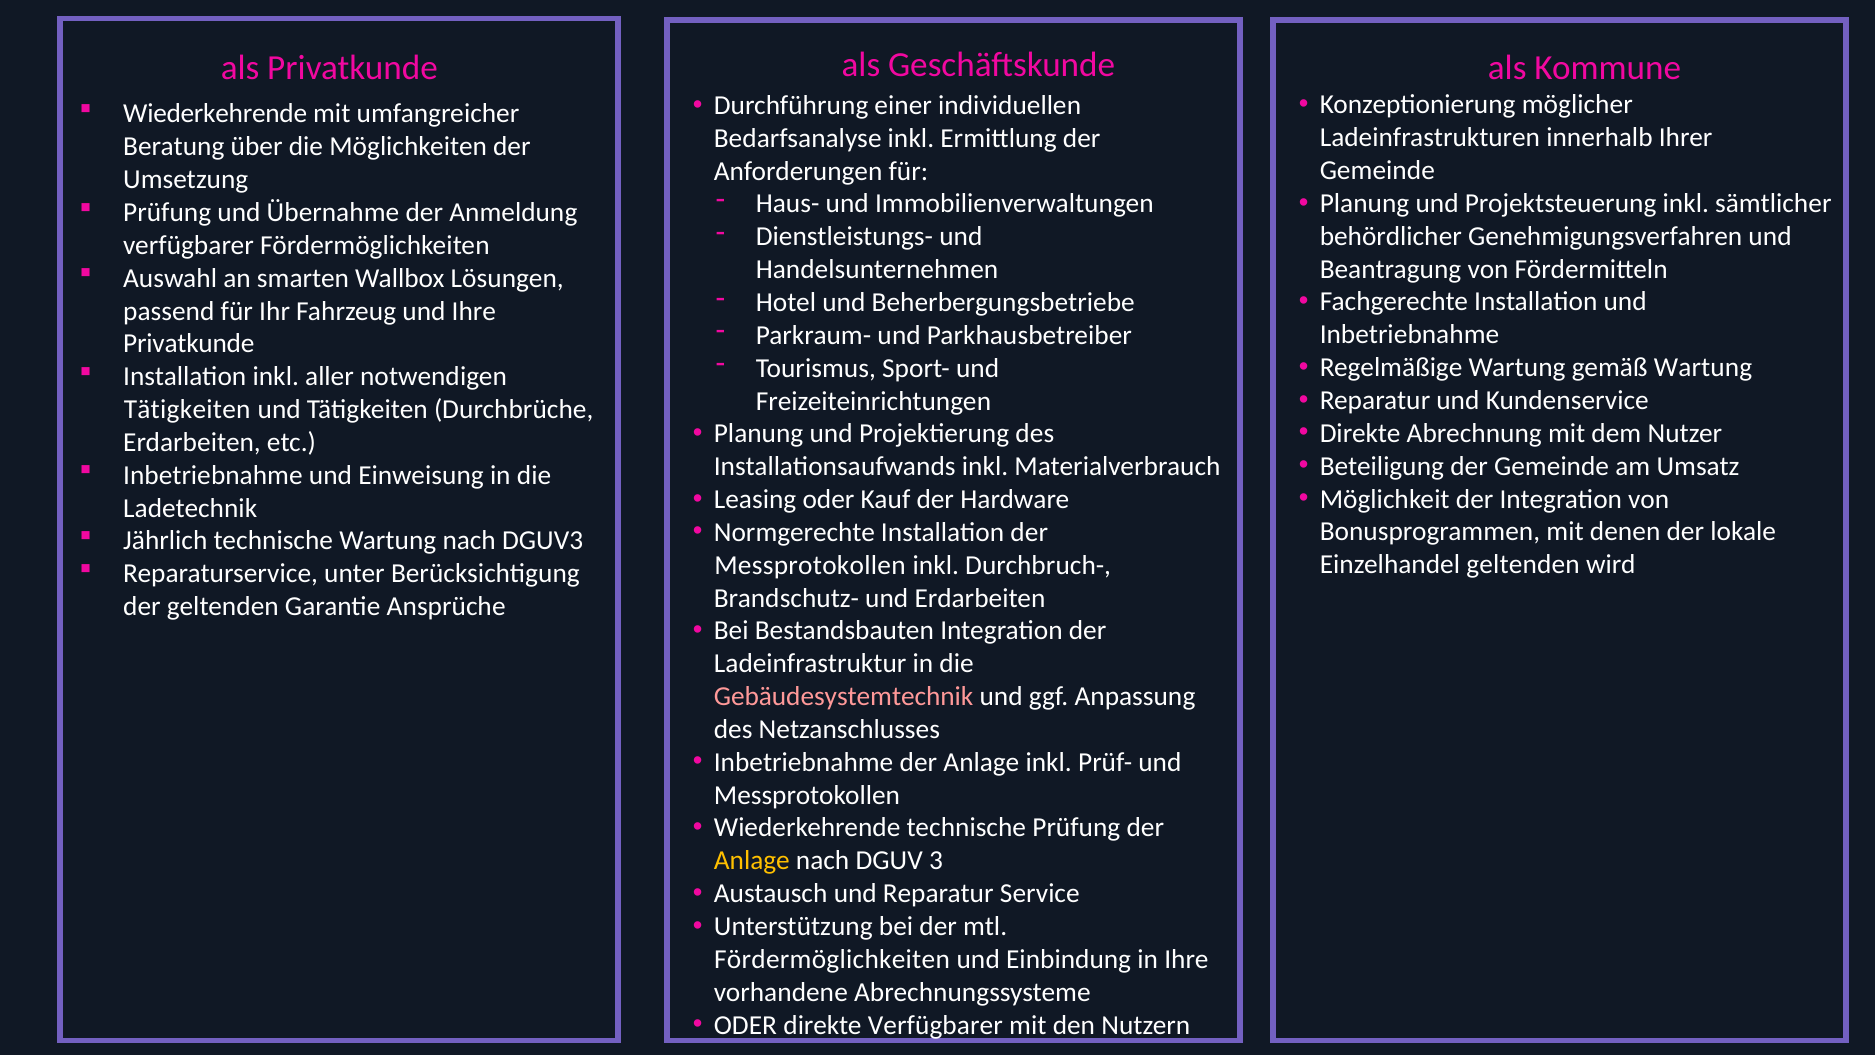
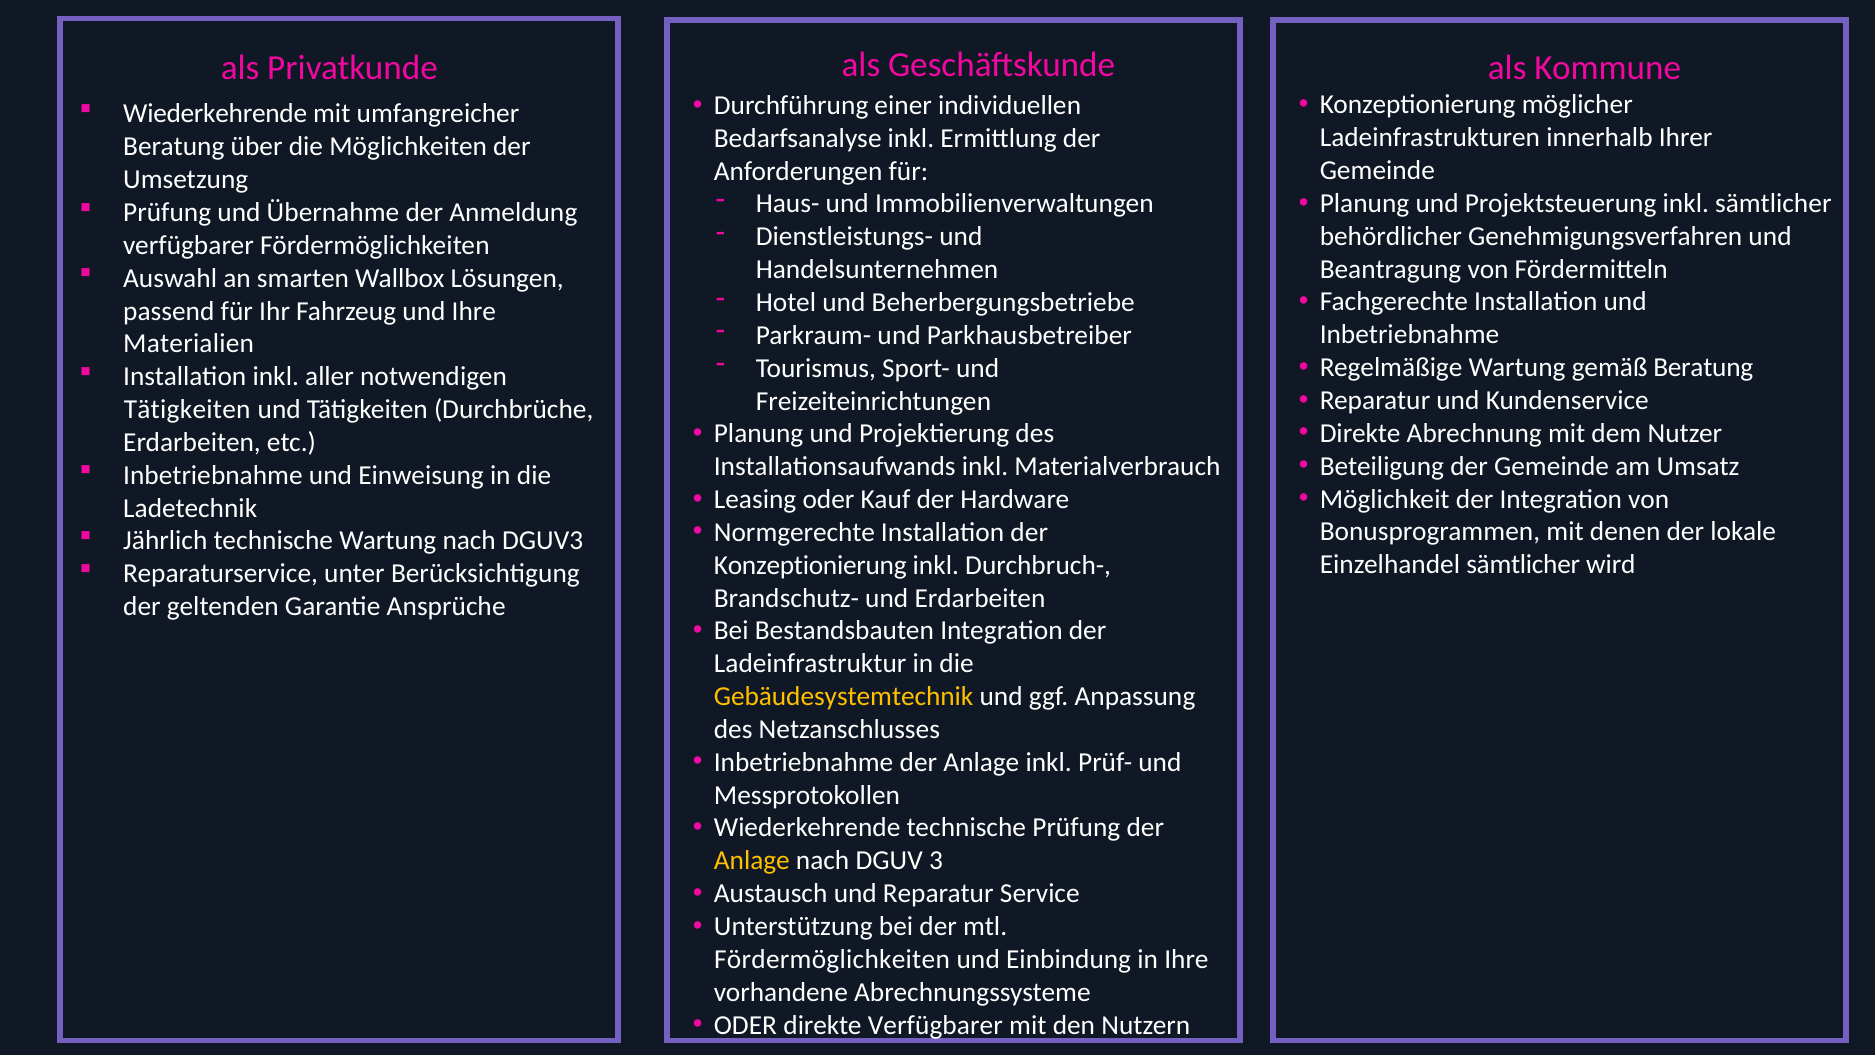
Privatkunde at (189, 344): Privatkunde -> Materialien
gemäß Wartung: Wartung -> Beratung
Einzelhandel geltenden: geltenden -> sämtlicher
Messprotokollen at (810, 565): Messprotokollen -> Konzeptionierung
Gebäudesystemtechnik colour: pink -> yellow
